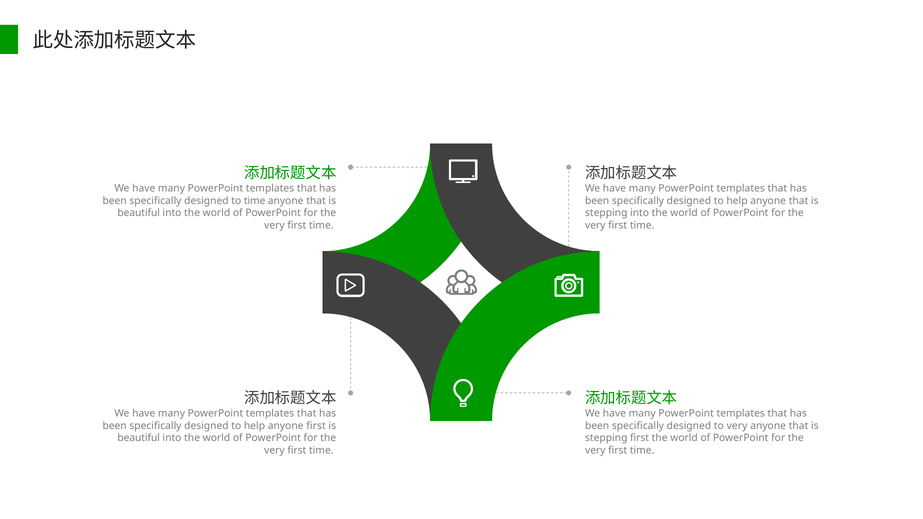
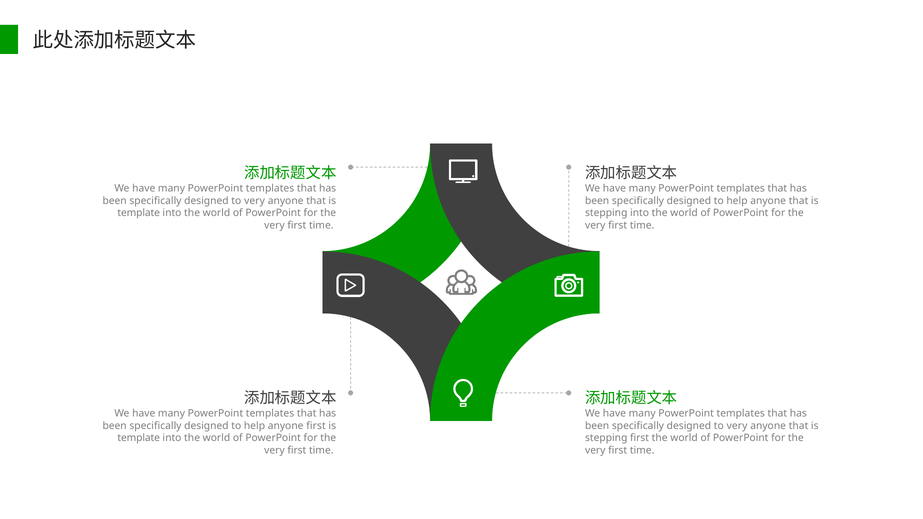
time at (255, 201): time -> very
beautiful at (139, 213): beautiful -> template
beautiful at (139, 438): beautiful -> template
